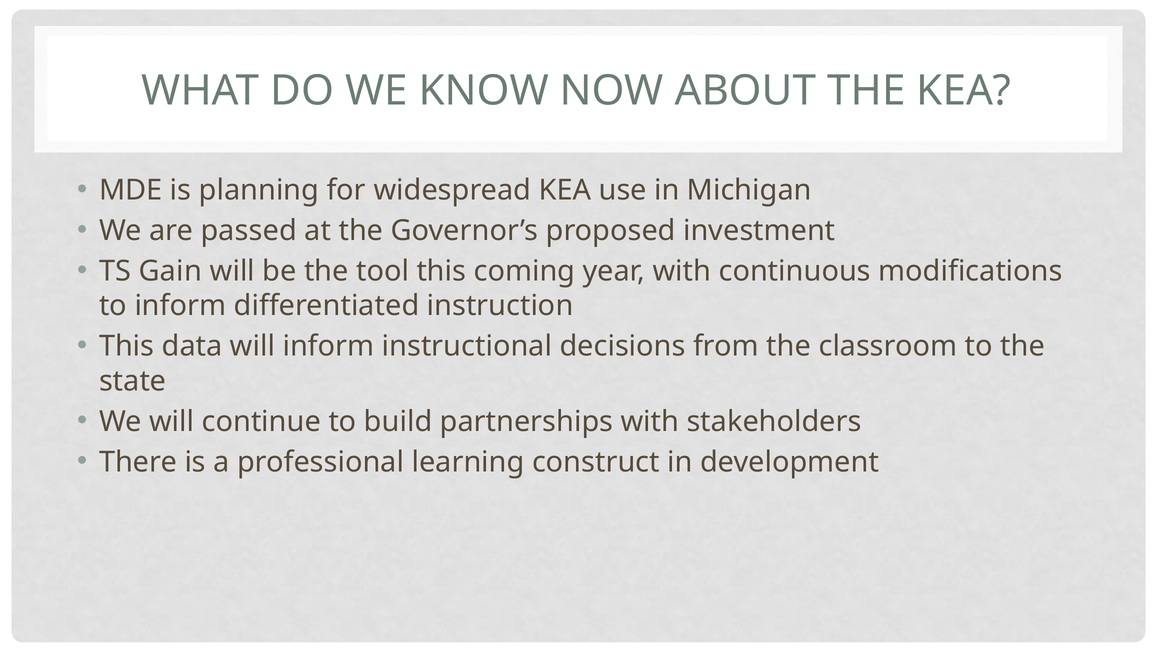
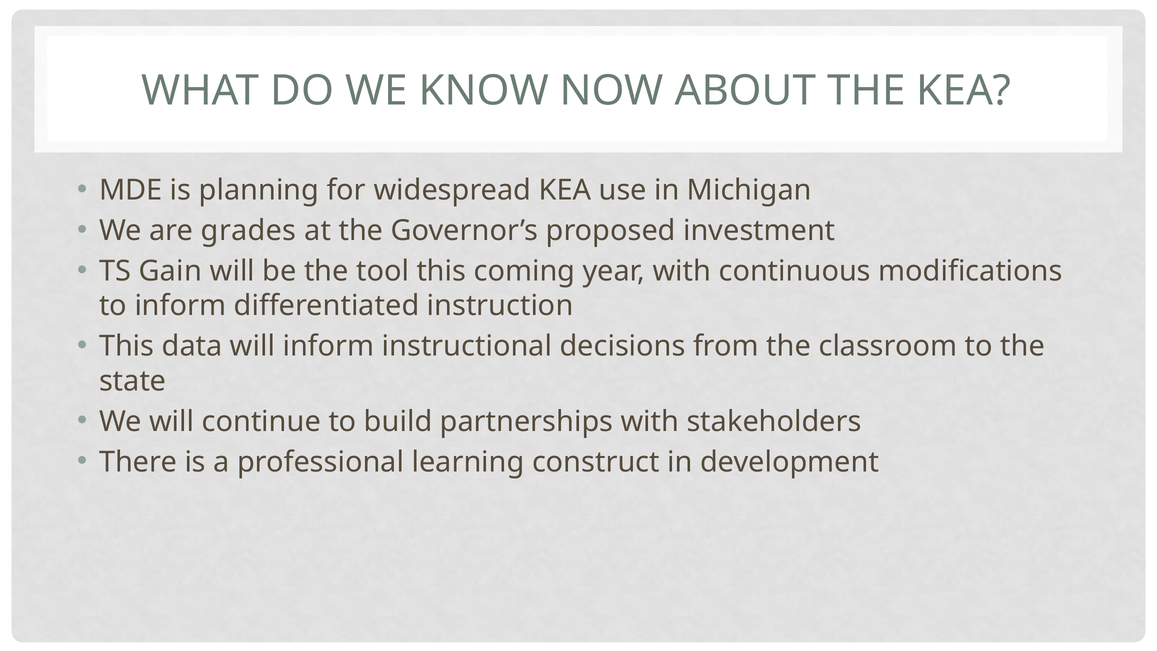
passed: passed -> grades
